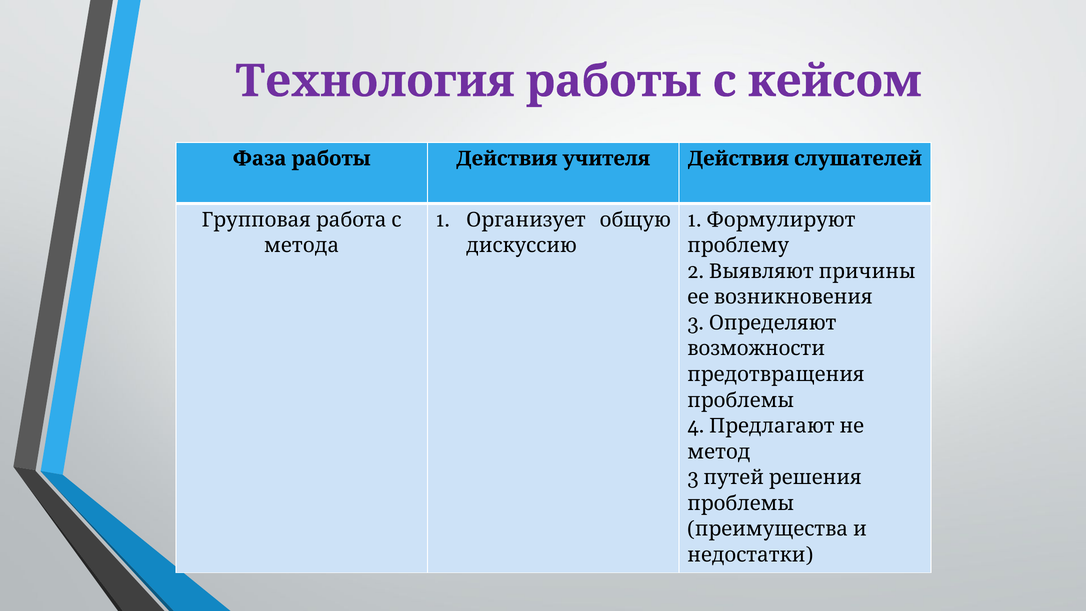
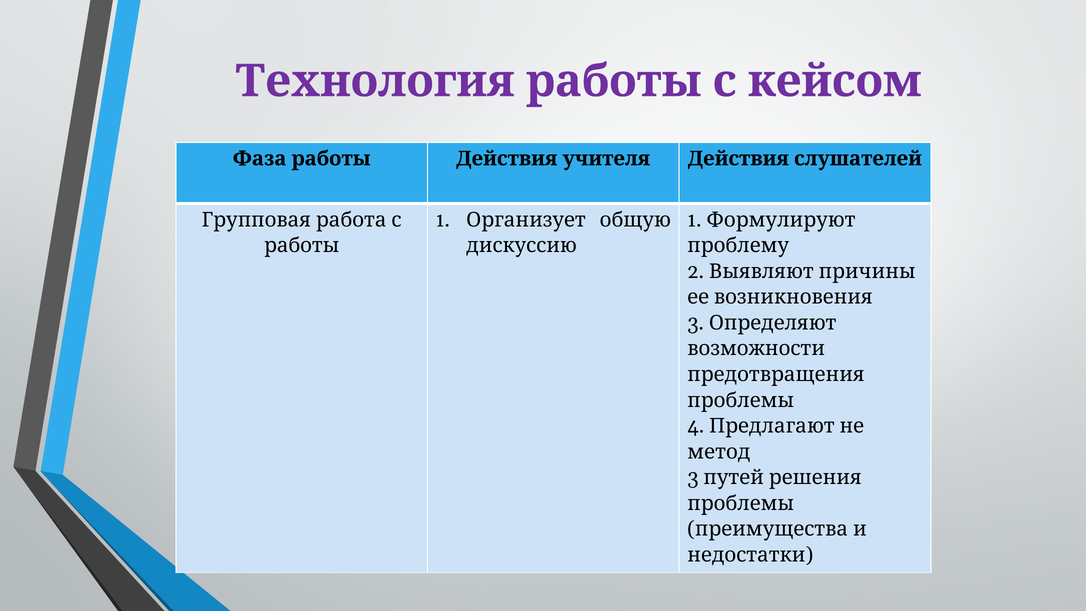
метода at (302, 246): метода -> работы
